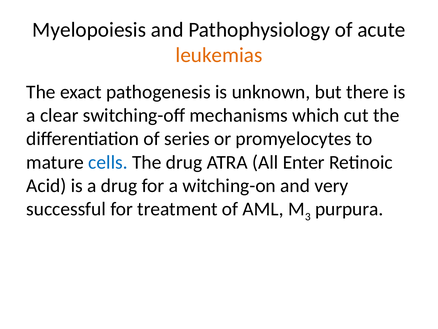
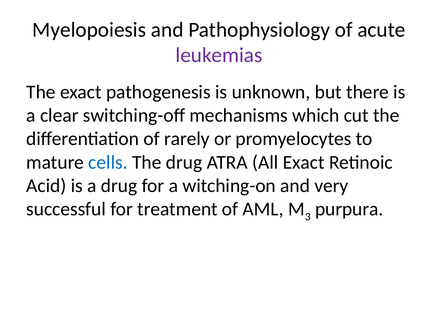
leukemias colour: orange -> purple
series: series -> rarely
All Enter: Enter -> Exact
